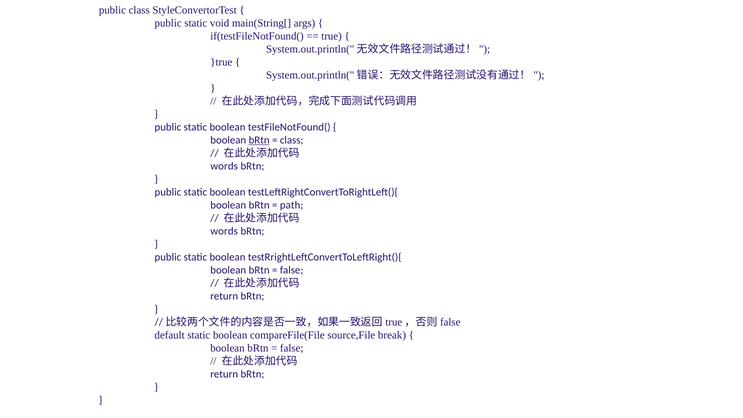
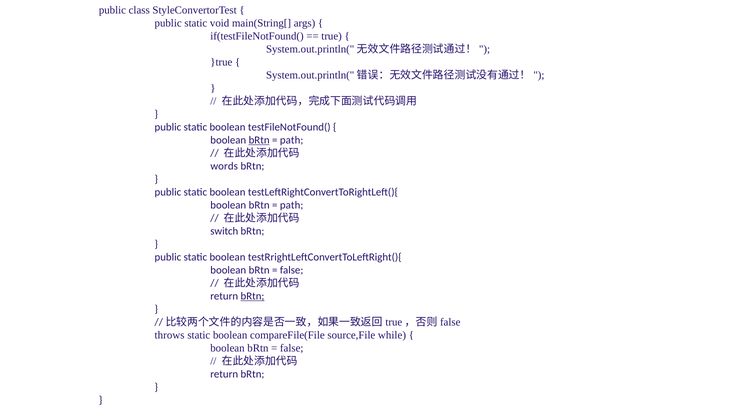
class at (292, 140): class -> path
words at (224, 231): words -> switch
bRtn at (252, 296) underline: none -> present
default: default -> throws
break: break -> while
